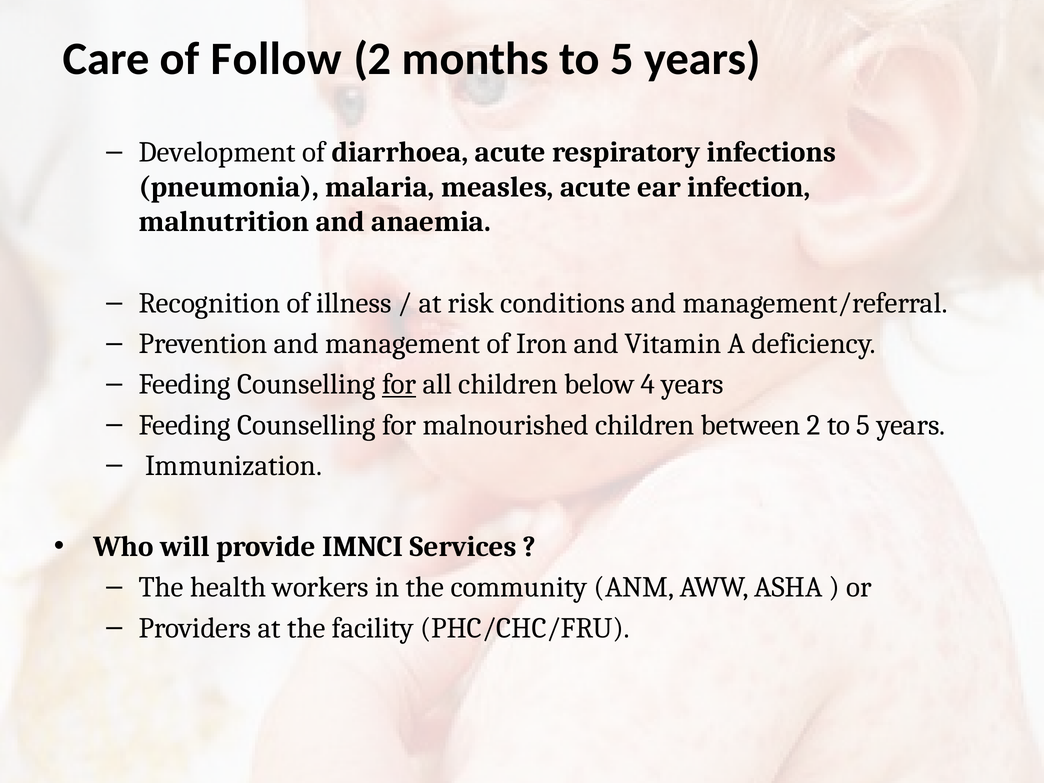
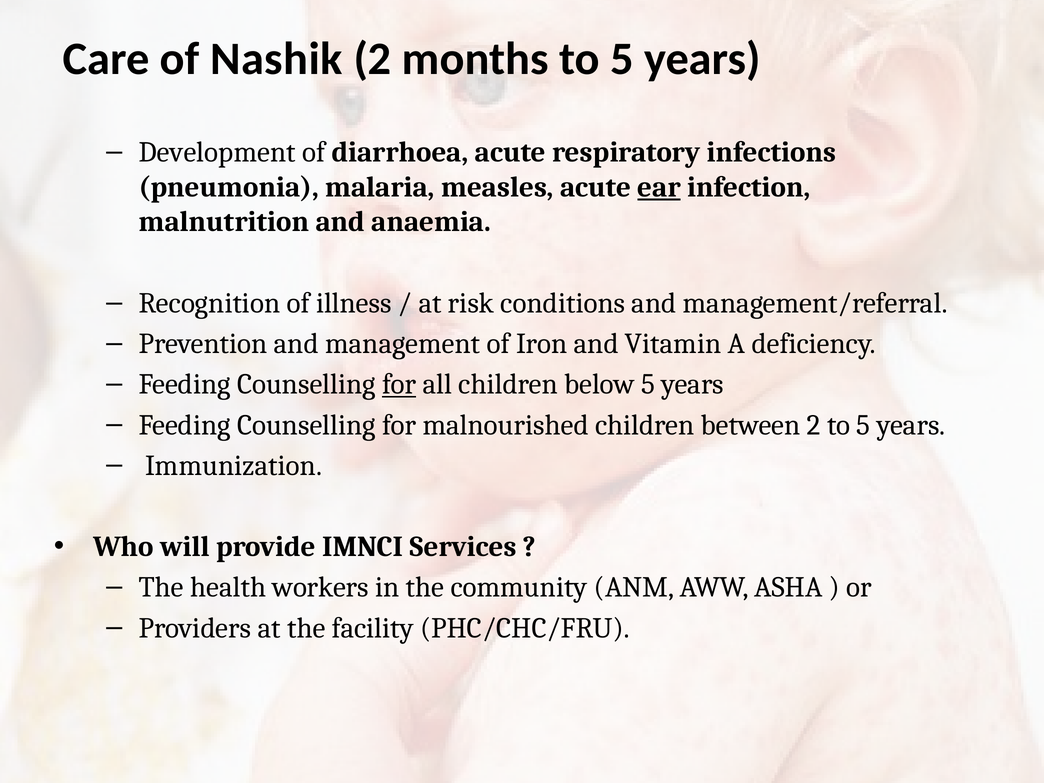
Follow: Follow -> Nashik
ear underline: none -> present
below 4: 4 -> 5
